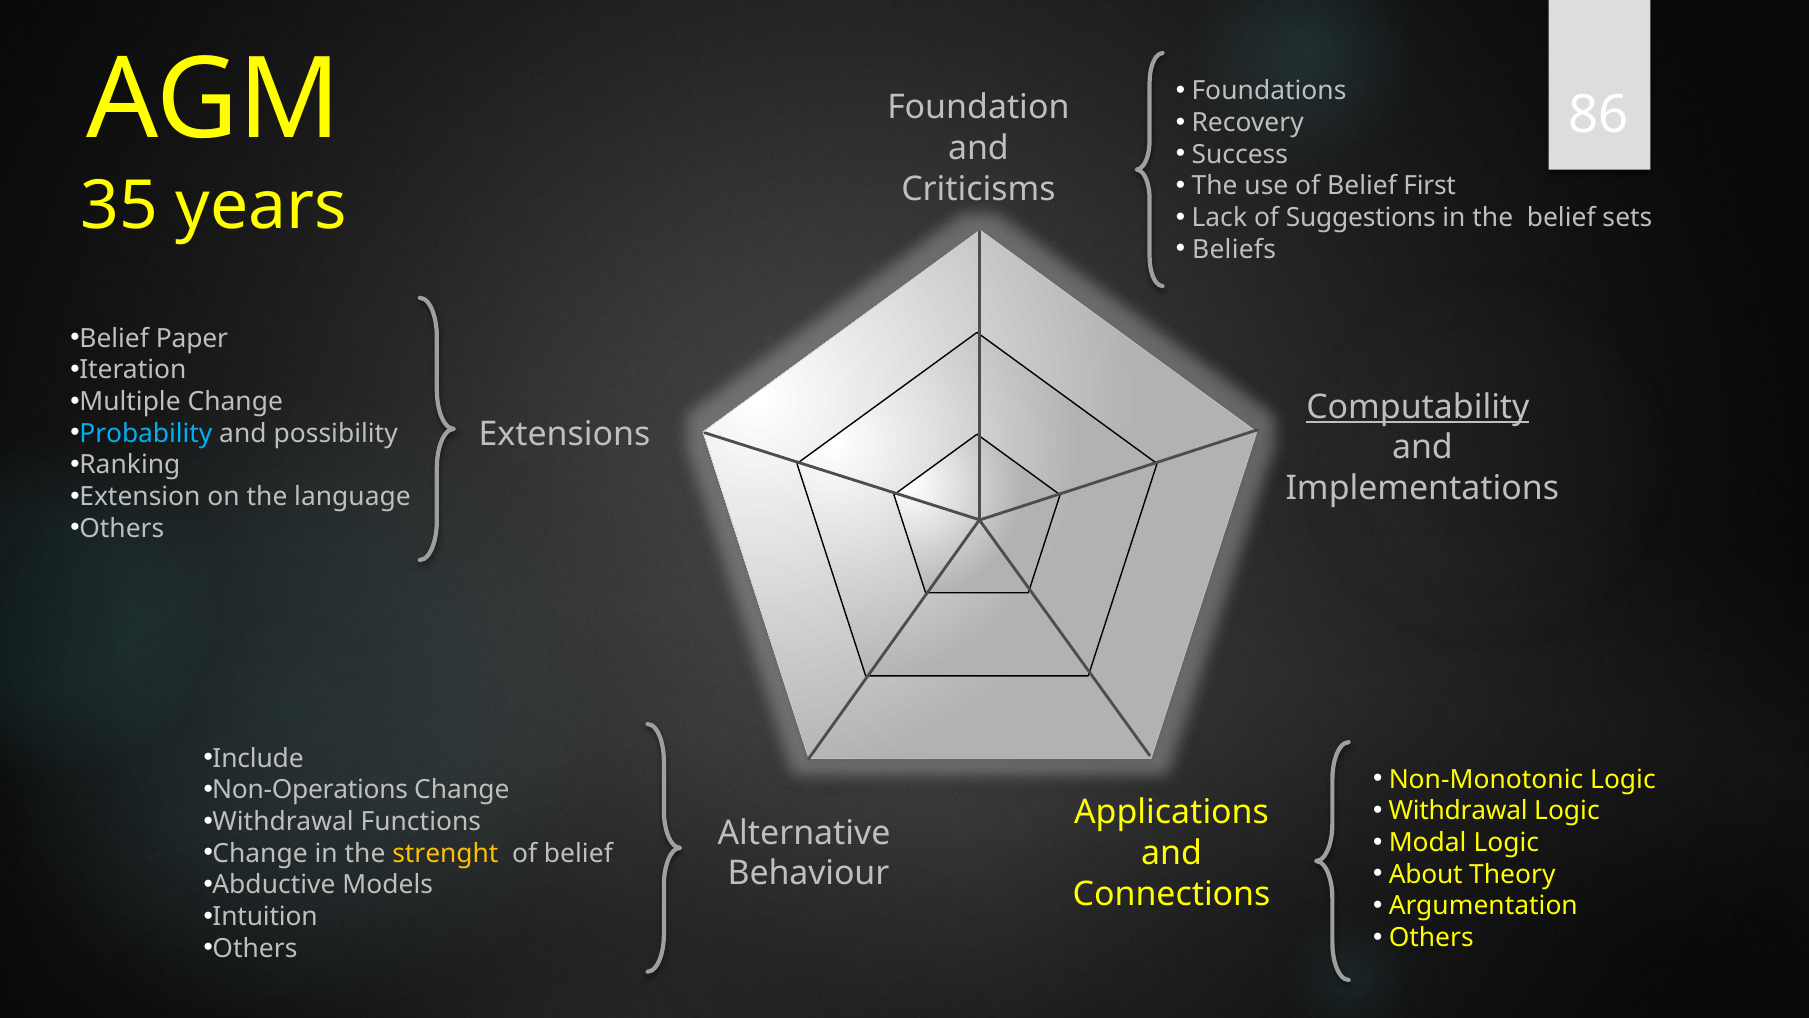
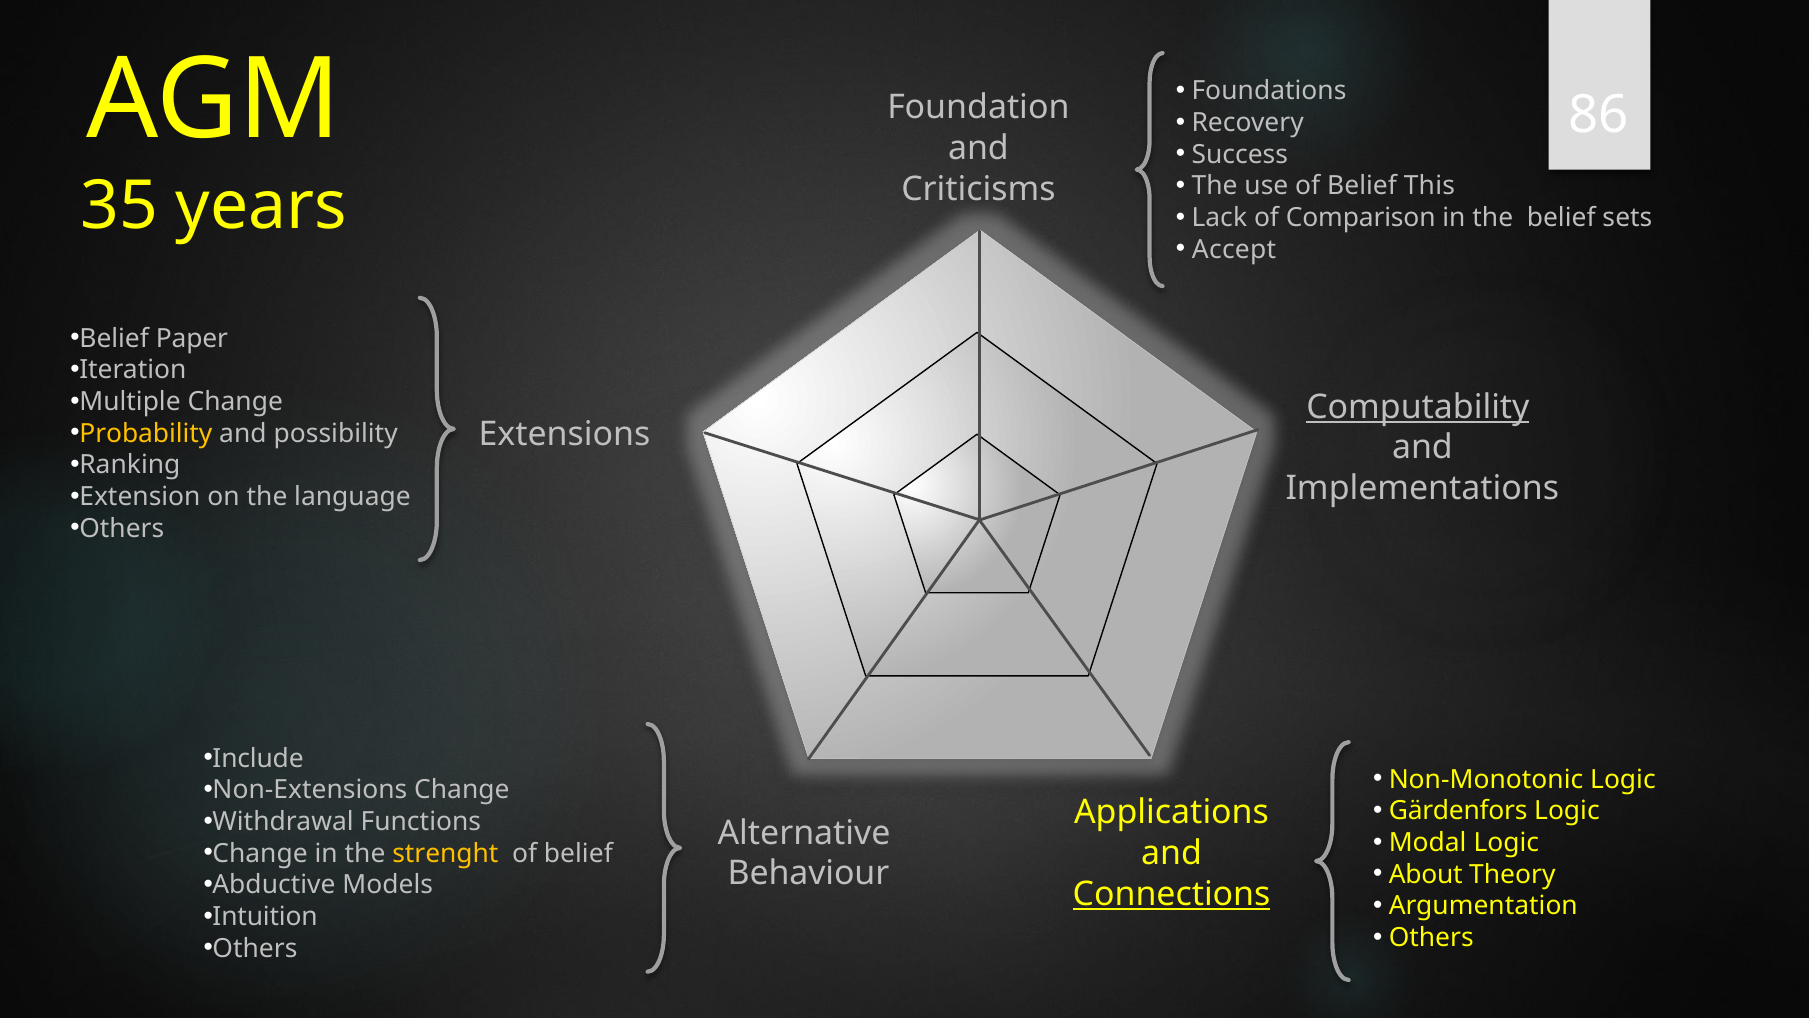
First: First -> This
Suggestions: Suggestions -> Comparison
Beliefs: Beliefs -> Accept
Probability colour: light blue -> yellow
Non-Operations: Non-Operations -> Non-Extensions
Withdrawal at (1458, 811): Withdrawal -> Gärdenfors
Connections underline: none -> present
